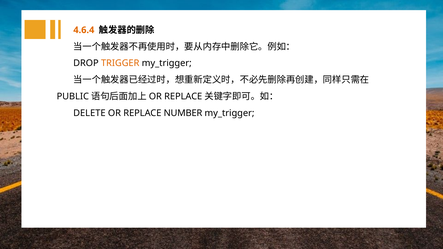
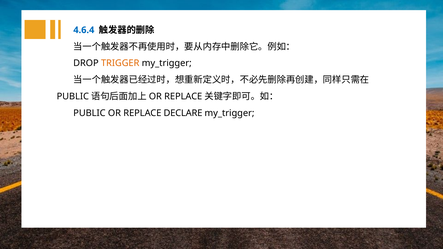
4.6.4 colour: orange -> blue
DELETE at (89, 113): DELETE -> PUBLIC
NUMBER: NUMBER -> DECLARE
